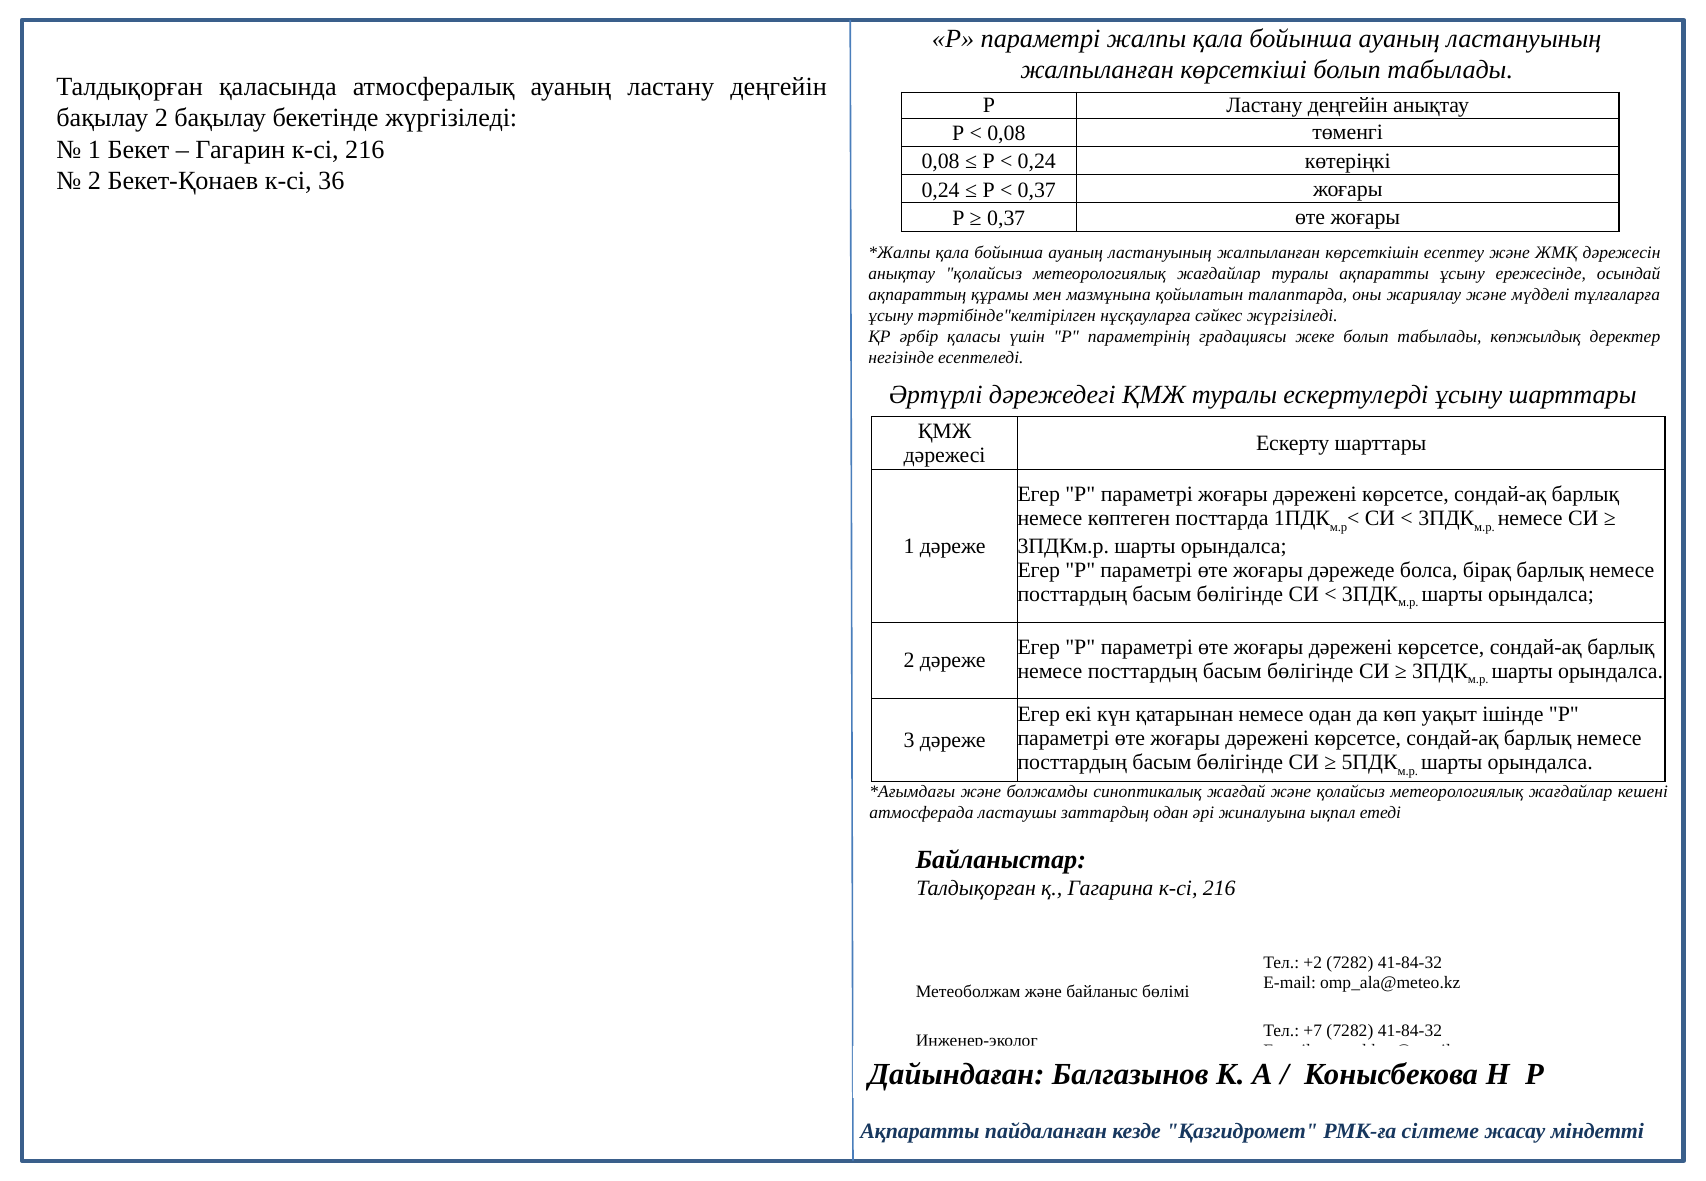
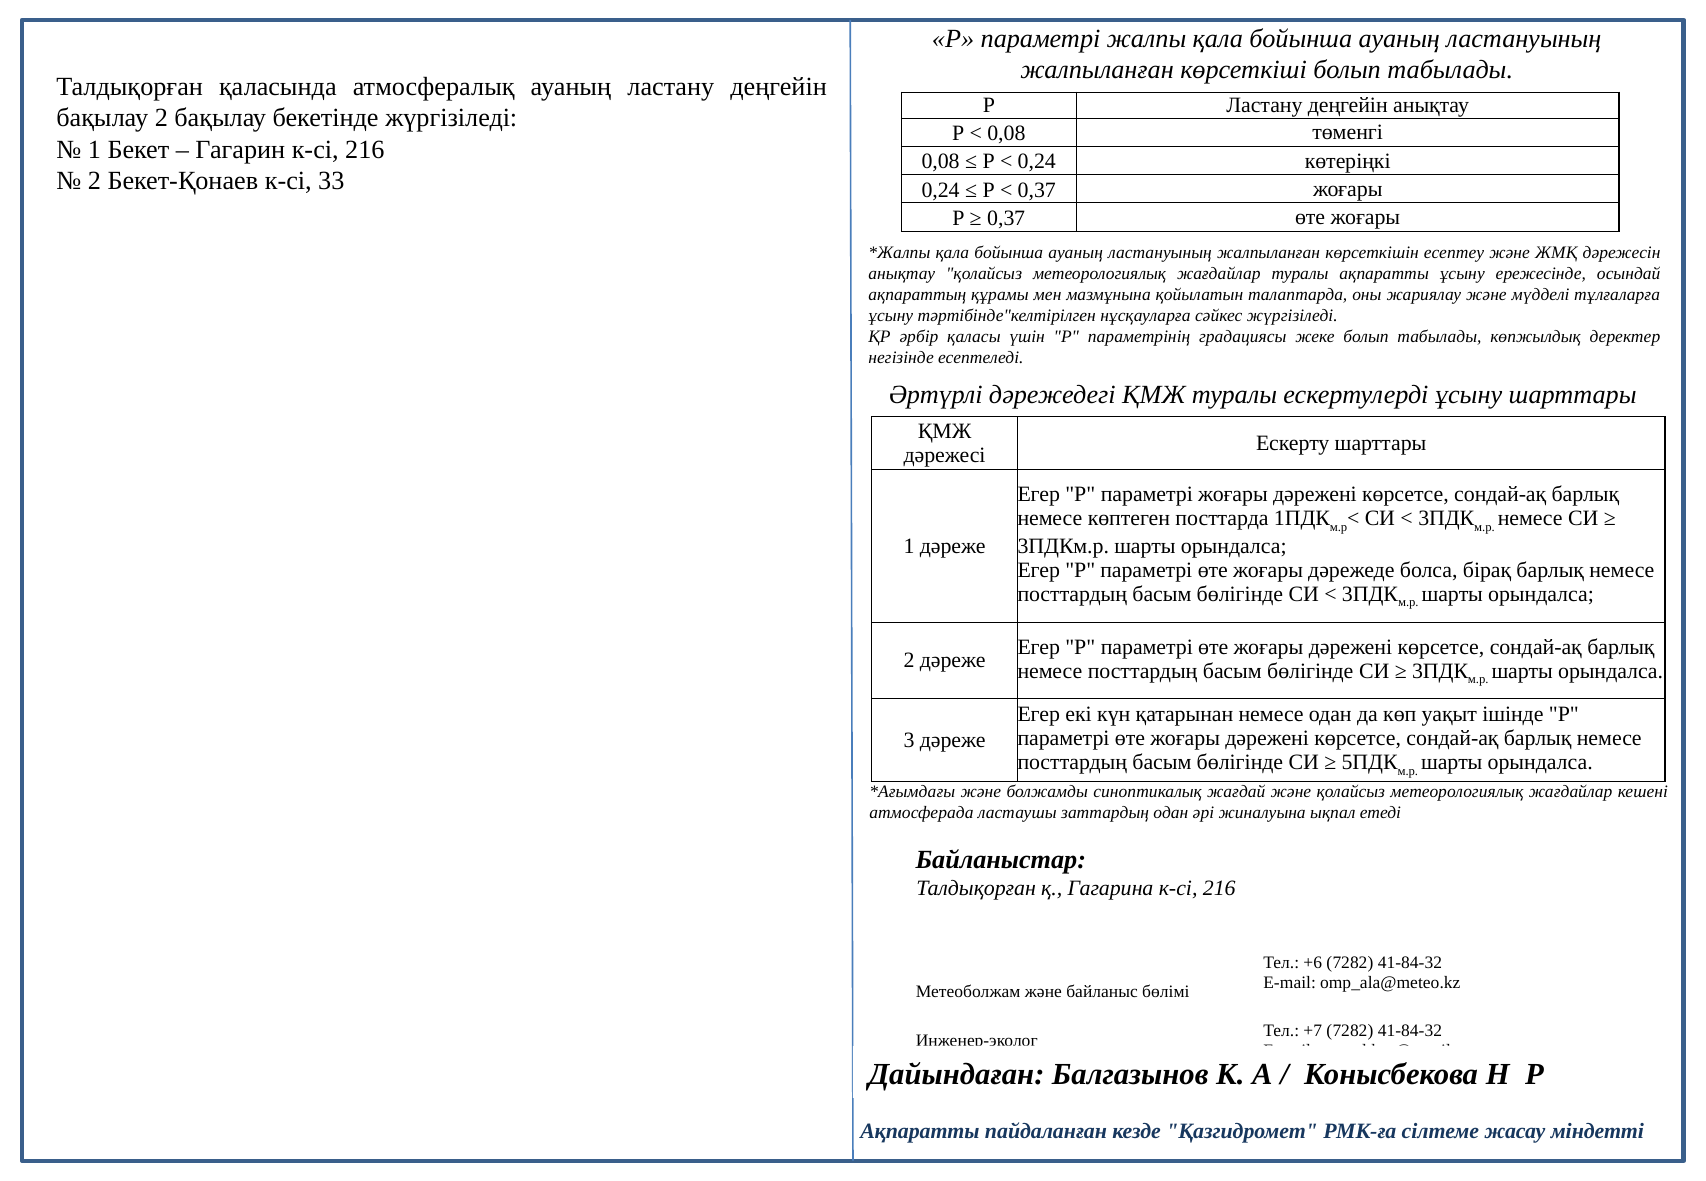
36: 36 -> 33
+2: +2 -> +6
